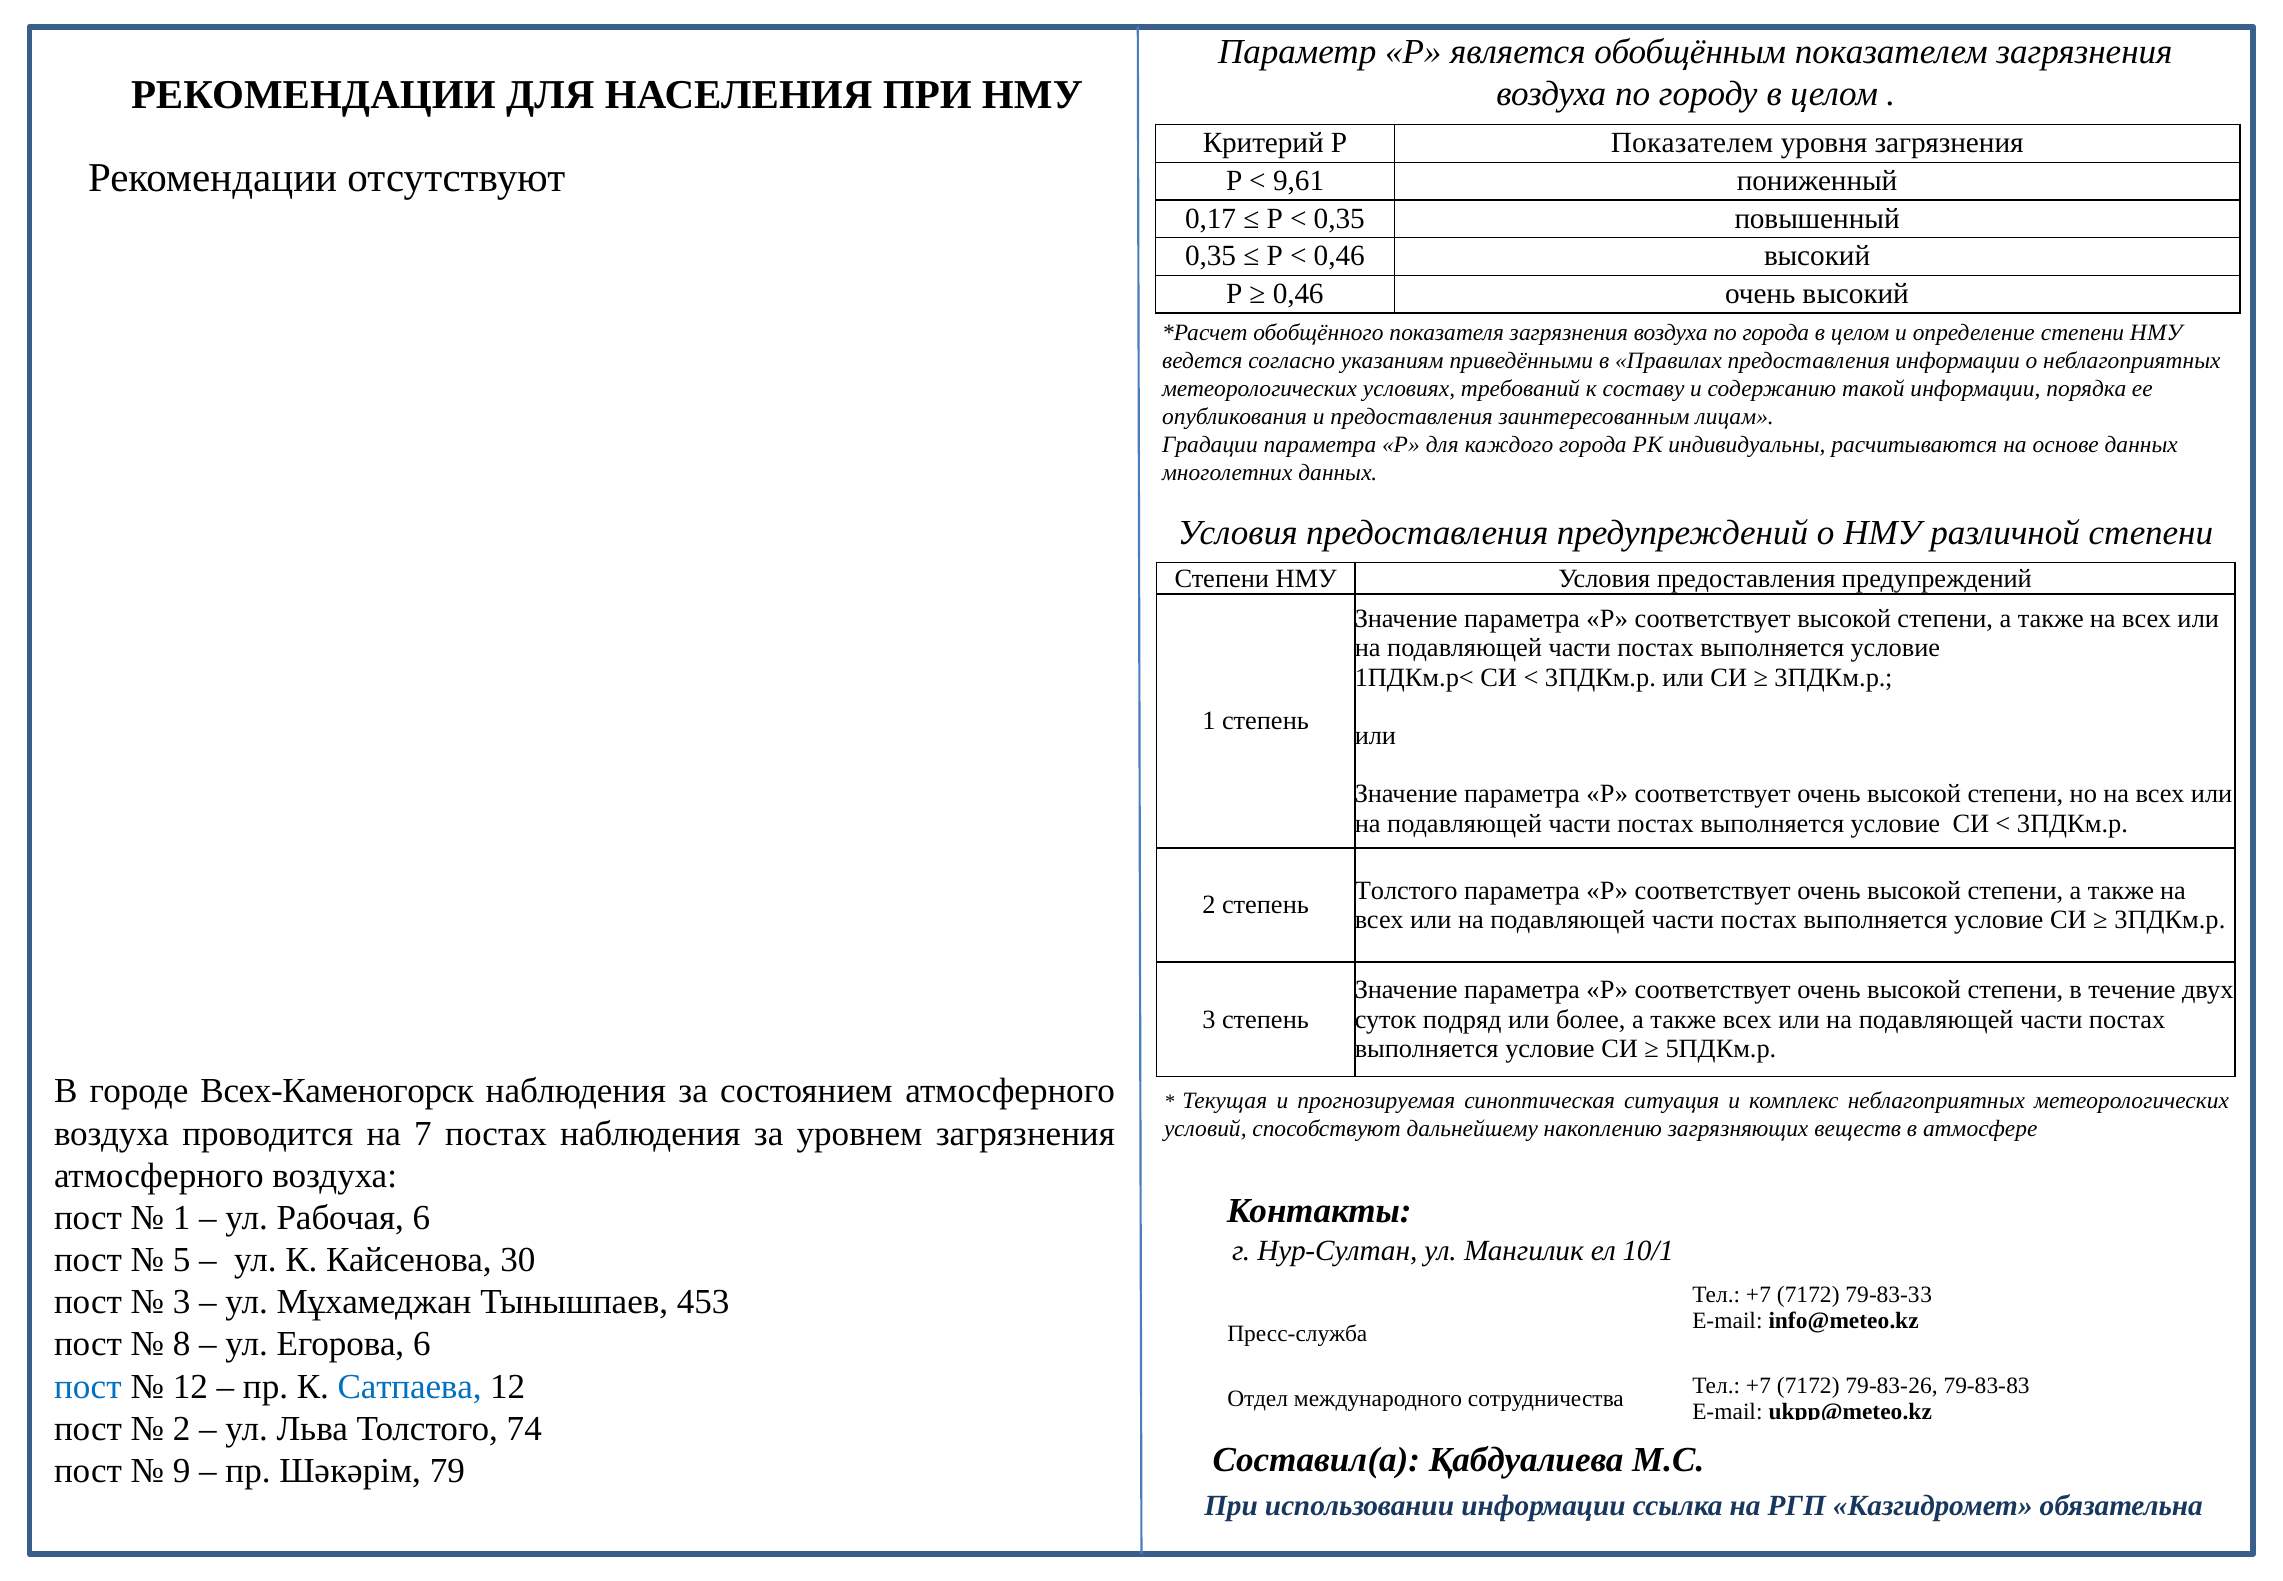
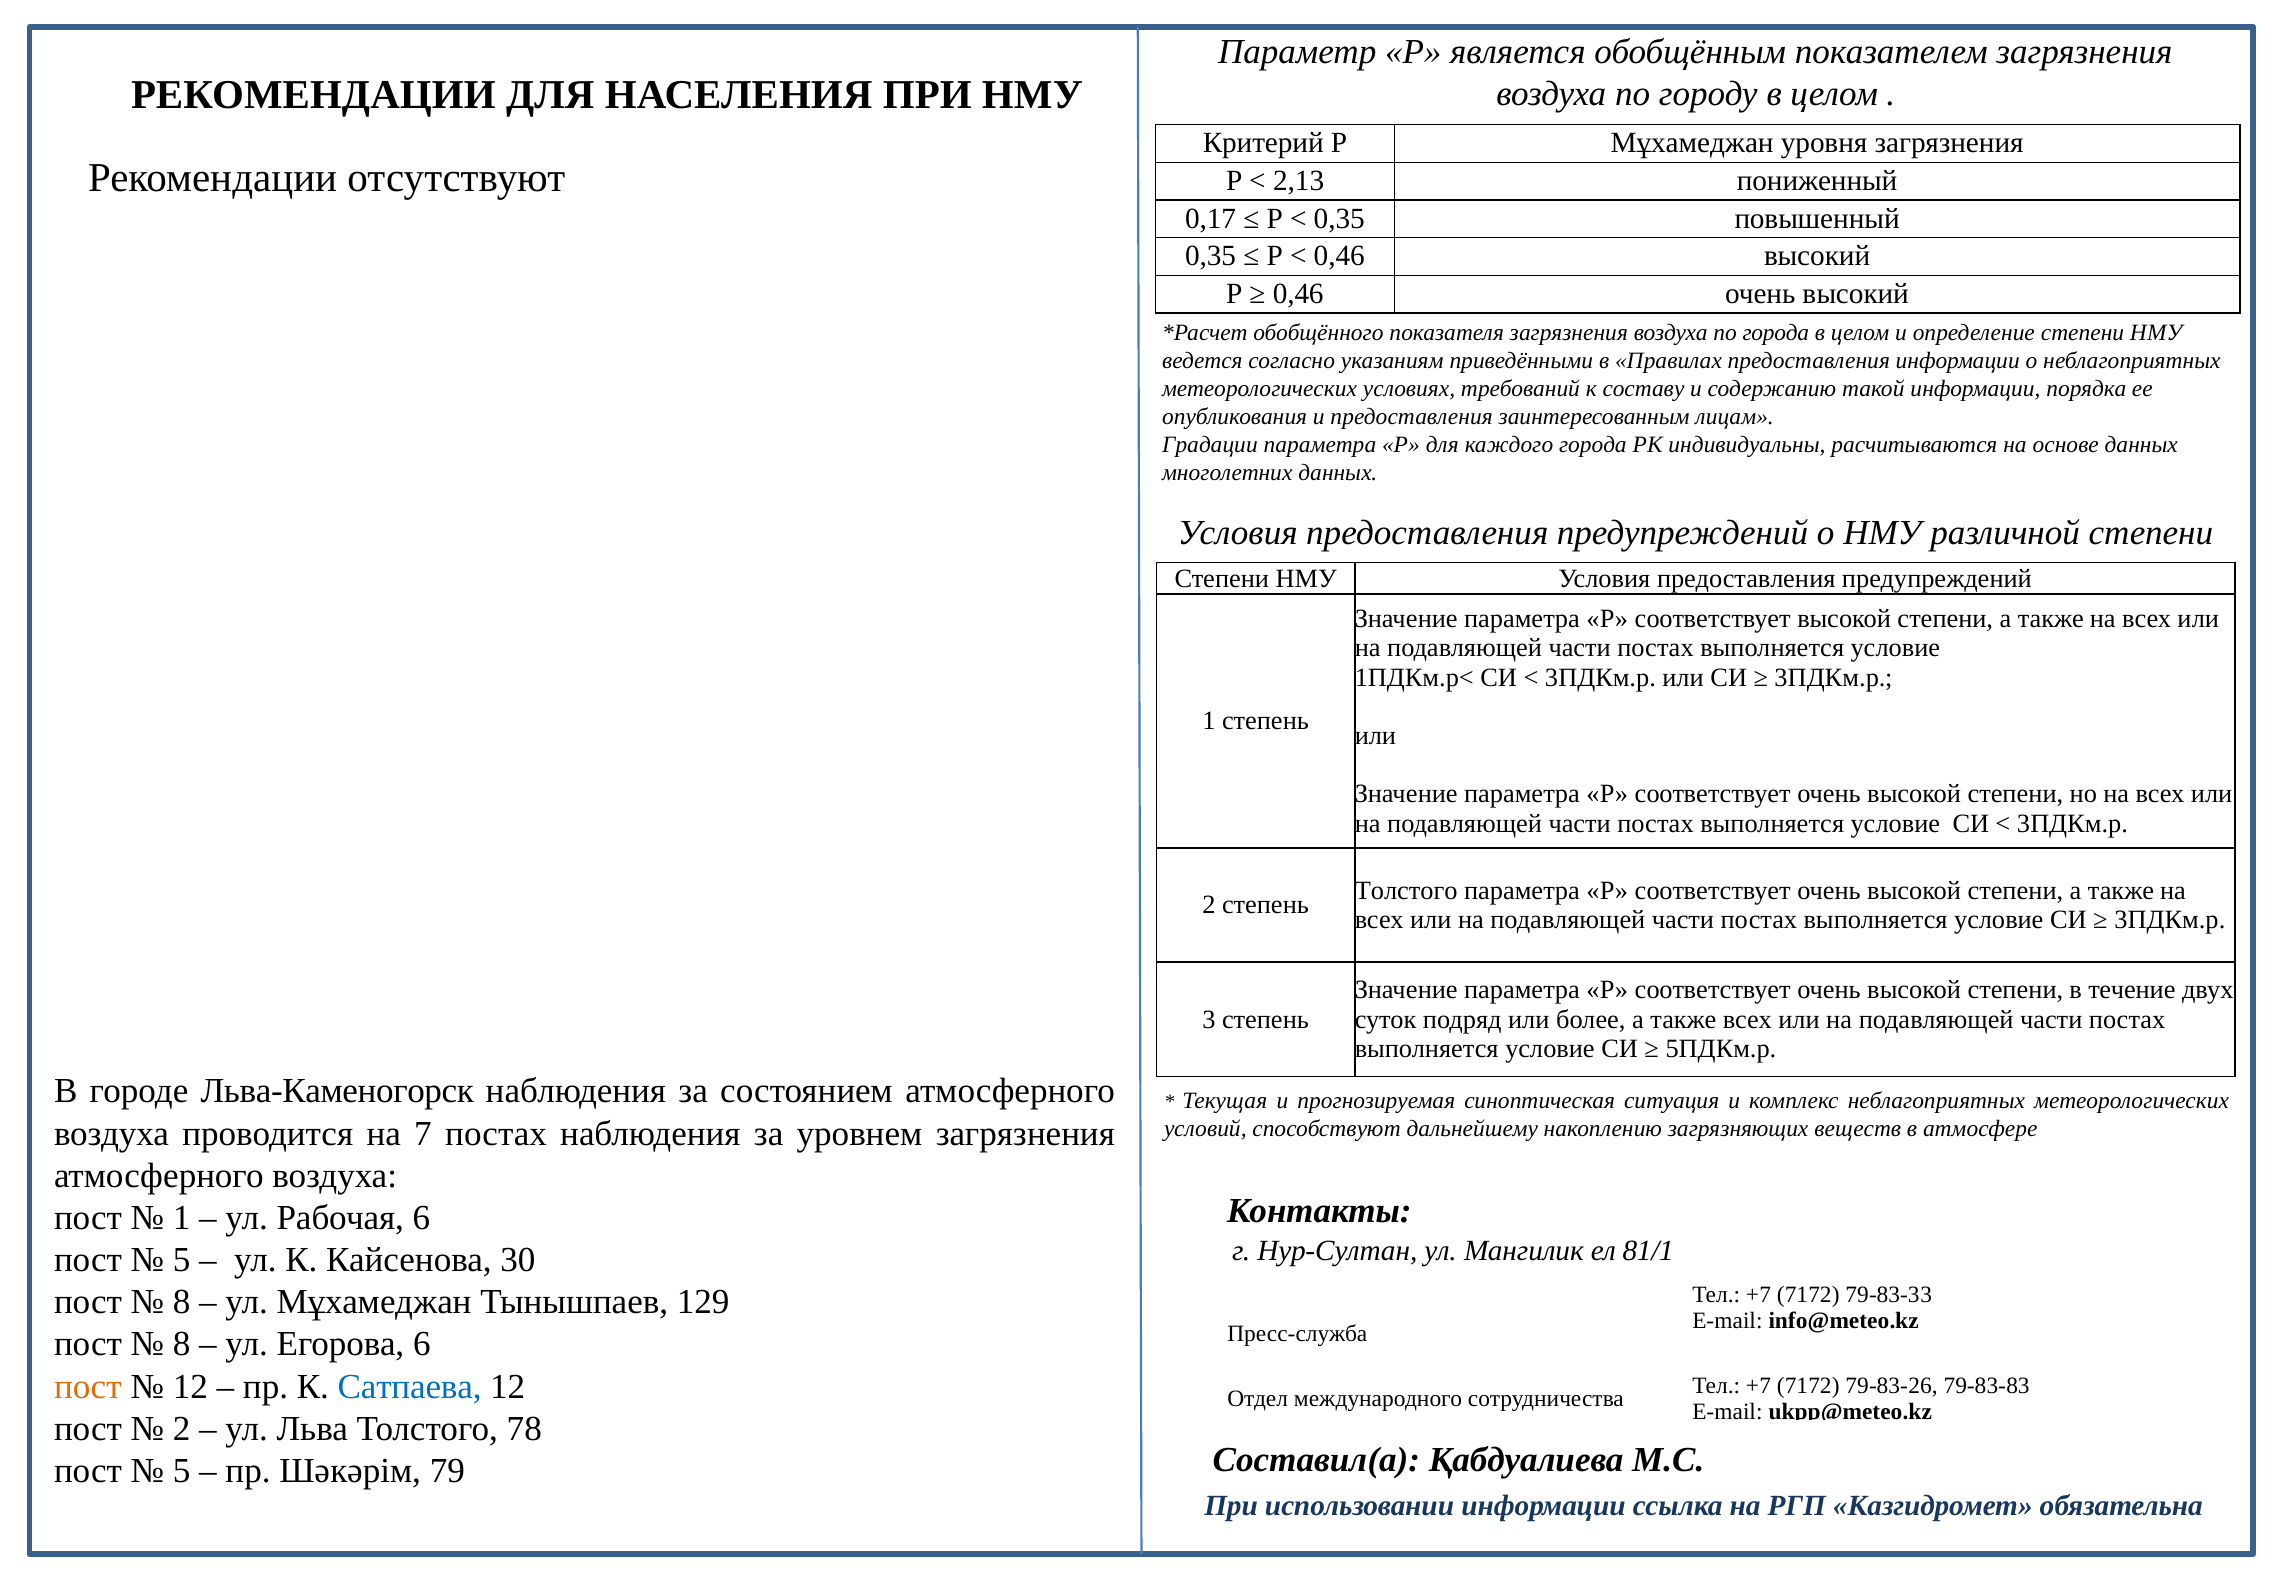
Р Показателем: Показателем -> Мұхамеджан
9,61: 9,61 -> 2,13
Всех-Каменогорск: Всех-Каменогорск -> Льва-Каменогорск
10/1: 10/1 -> 81/1
3 at (182, 1302): 3 -> 8
453: 453 -> 129
пост at (88, 1386) colour: blue -> orange
74: 74 -> 78
9 at (182, 1470): 9 -> 5
